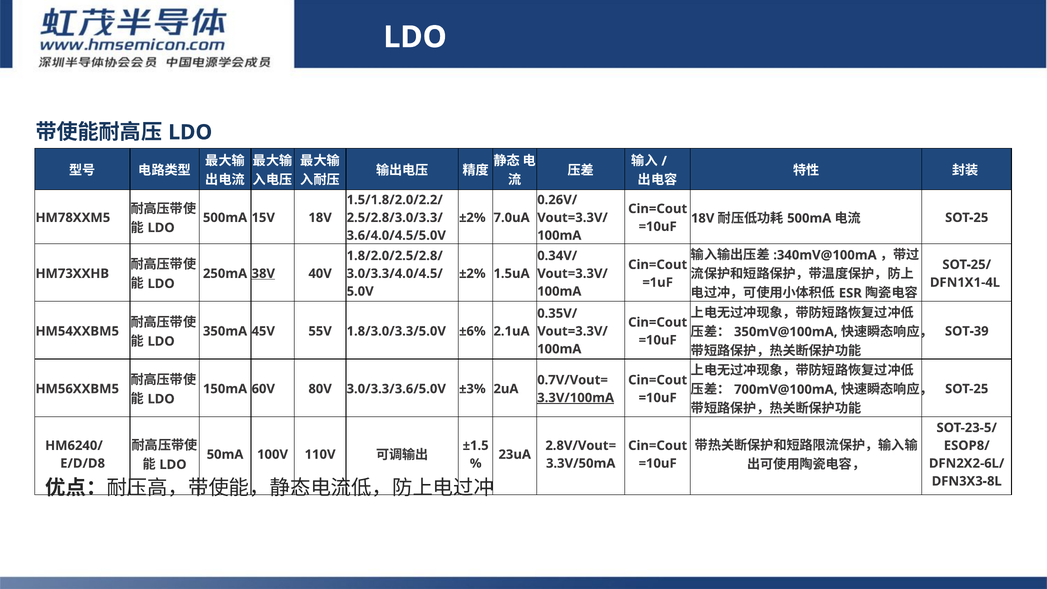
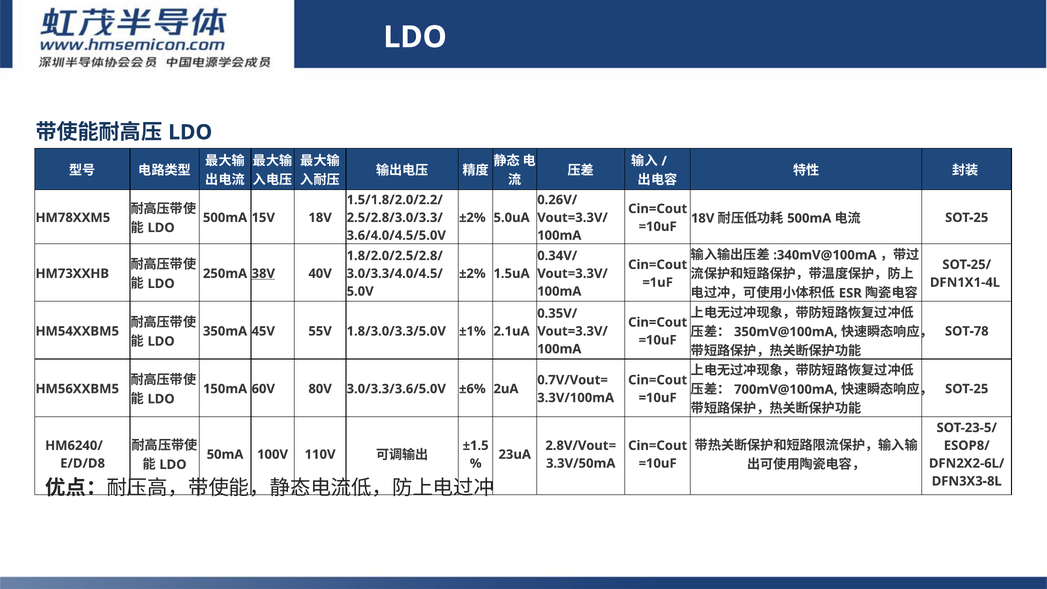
7.0uA: 7.0uA -> 5.0uA
±6%: ±6% -> ±1%
SOT-39: SOT-39 -> SOT-78
±3%: ±3% -> ±6%
3.3V/100mA underline: present -> none
